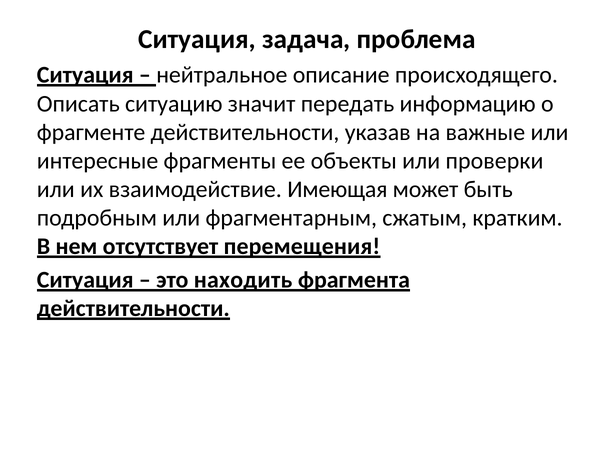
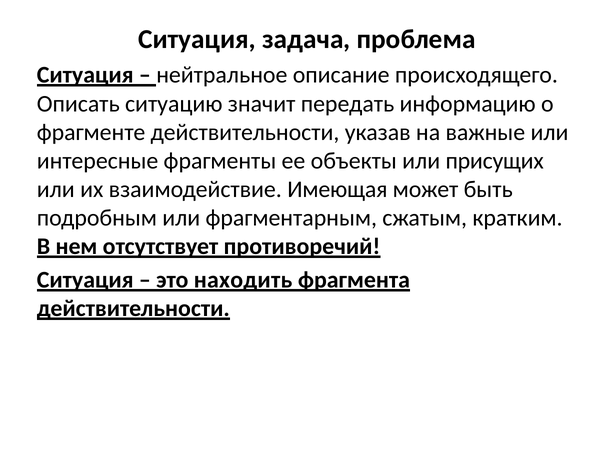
проверки: проверки -> присущих
перемещения: перемещения -> противоречий
